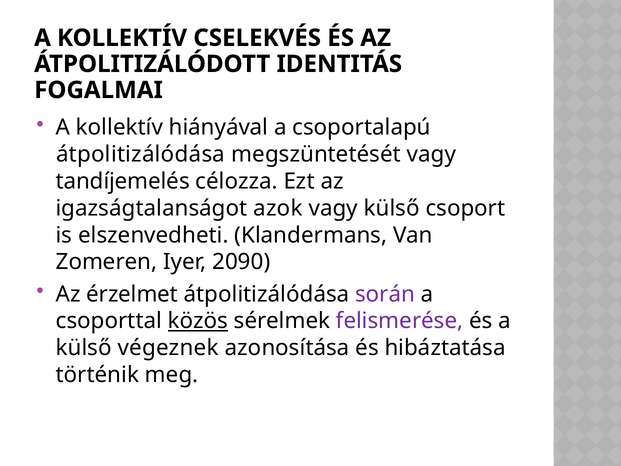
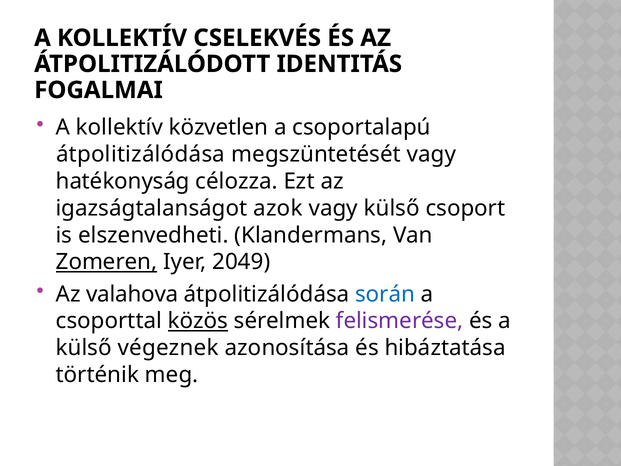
hiányával: hiányával -> közvetlen
tandíjemelés: tandíjemelés -> hatékonyság
Zomeren underline: none -> present
2090: 2090 -> 2049
érzelmet: érzelmet -> valahova
során colour: purple -> blue
